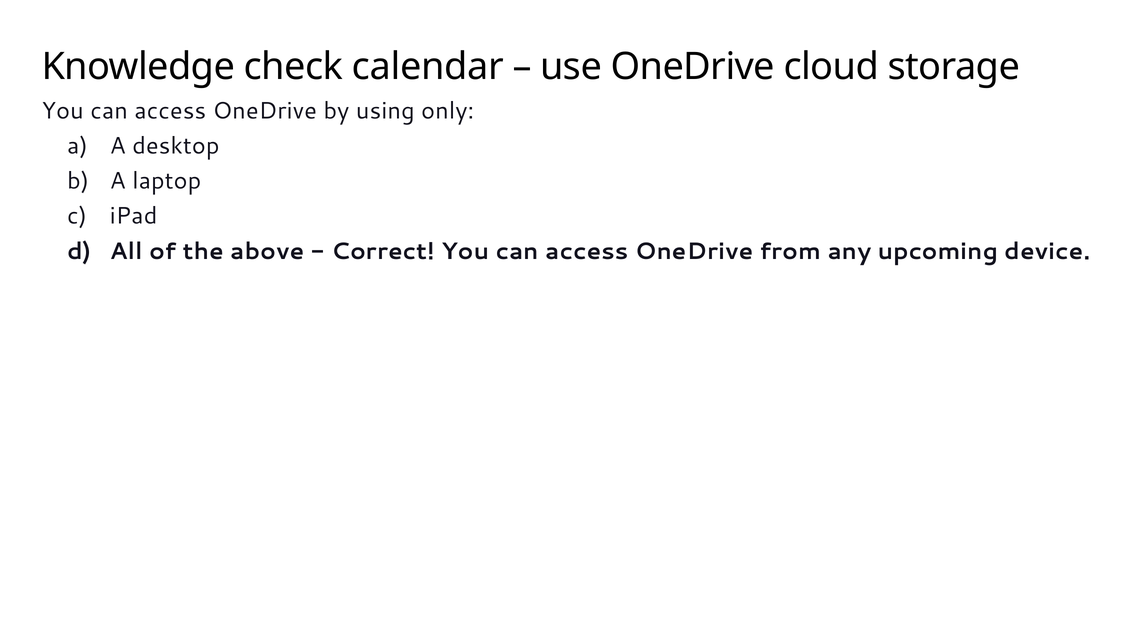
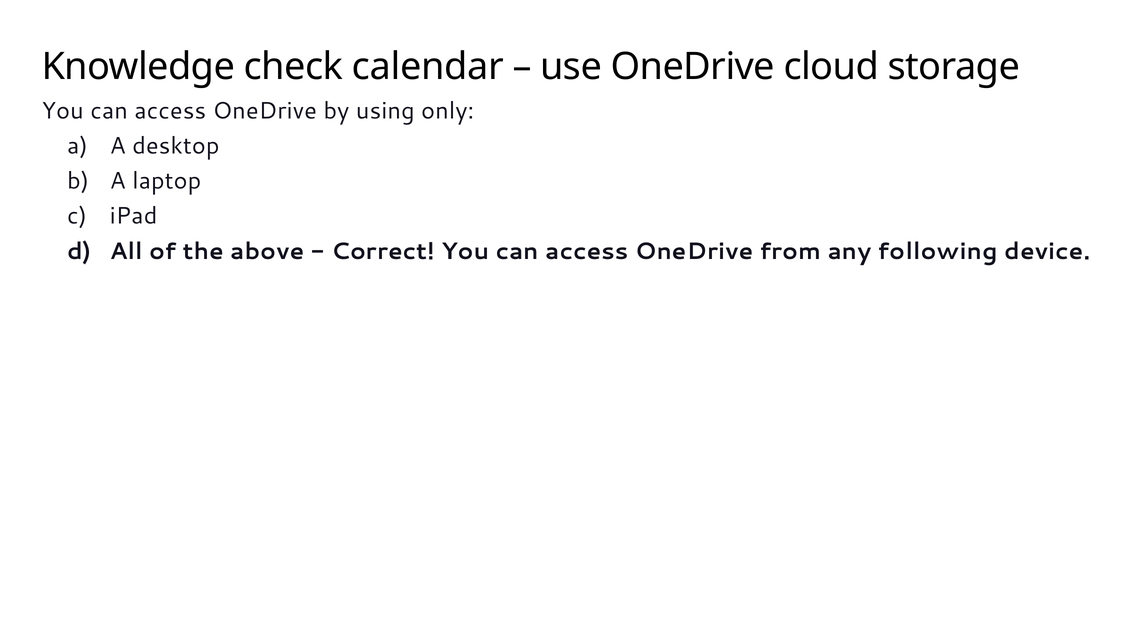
upcoming: upcoming -> following
